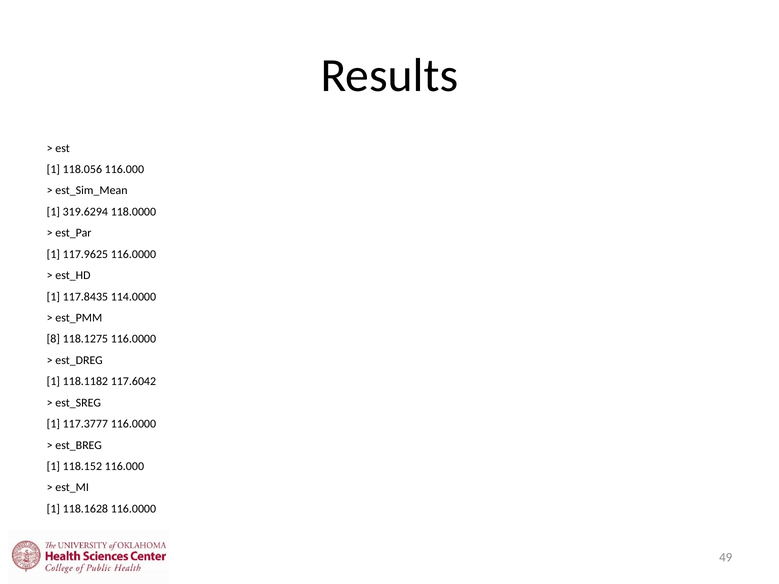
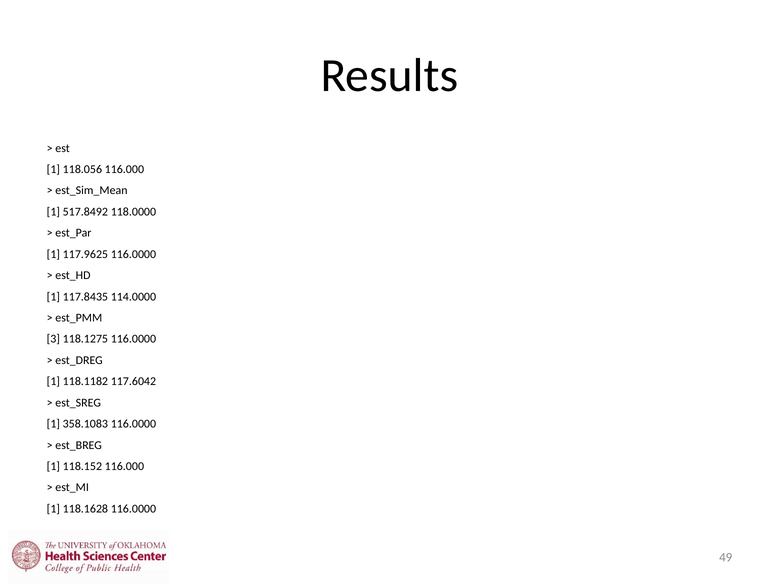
319.6294: 319.6294 -> 517.8492
8: 8 -> 3
117.3777: 117.3777 -> 358.1083
